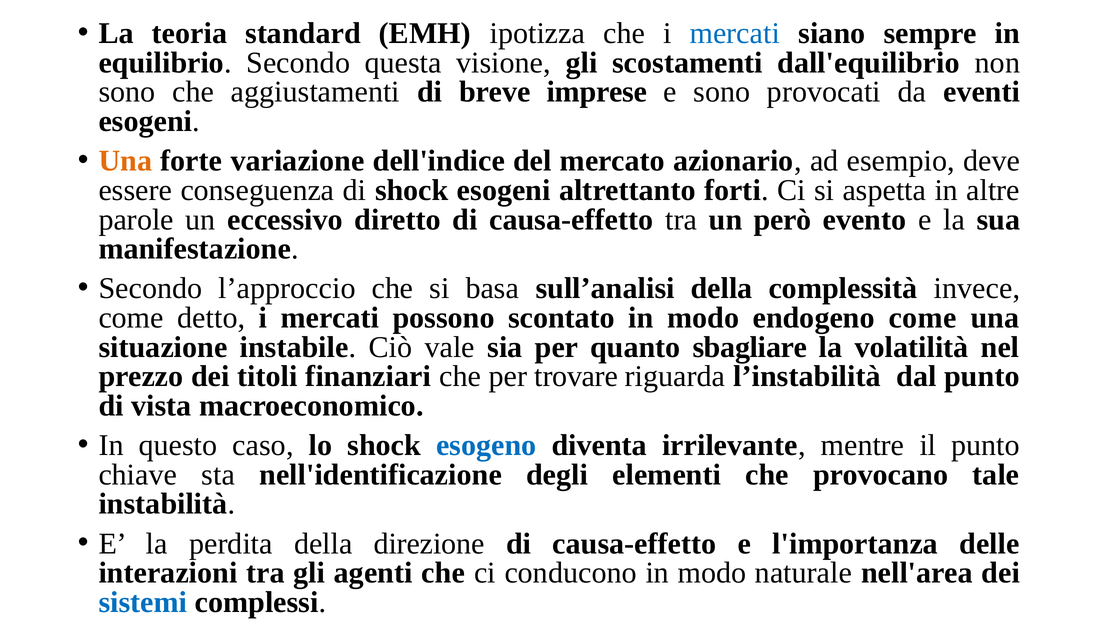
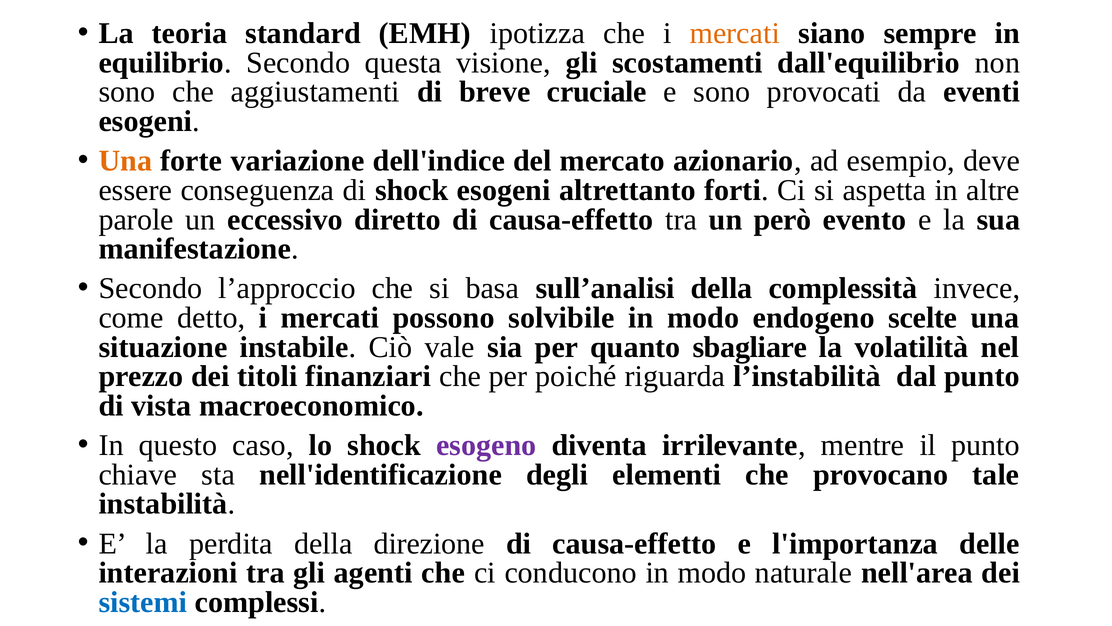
mercati at (735, 33) colour: blue -> orange
imprese: imprese -> cruciale
scontato: scontato -> solvibile
endogeno come: come -> scelte
trovare: trovare -> poiché
esogeno colour: blue -> purple
